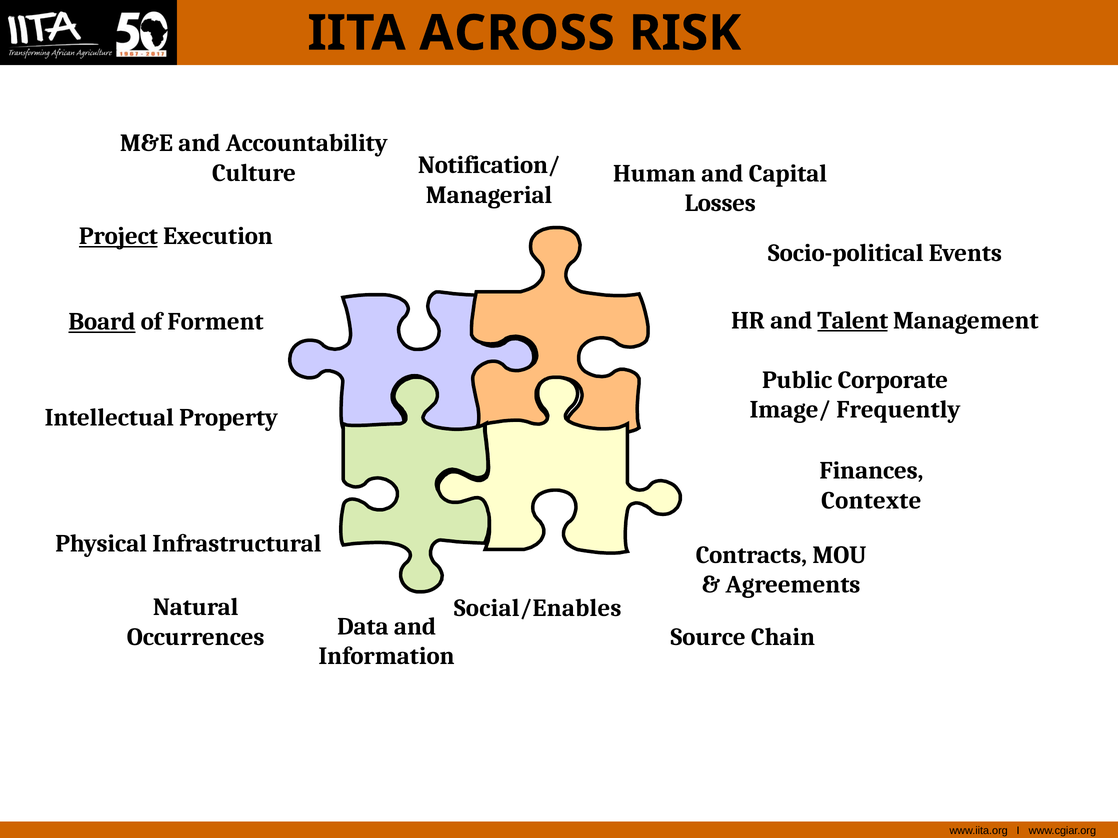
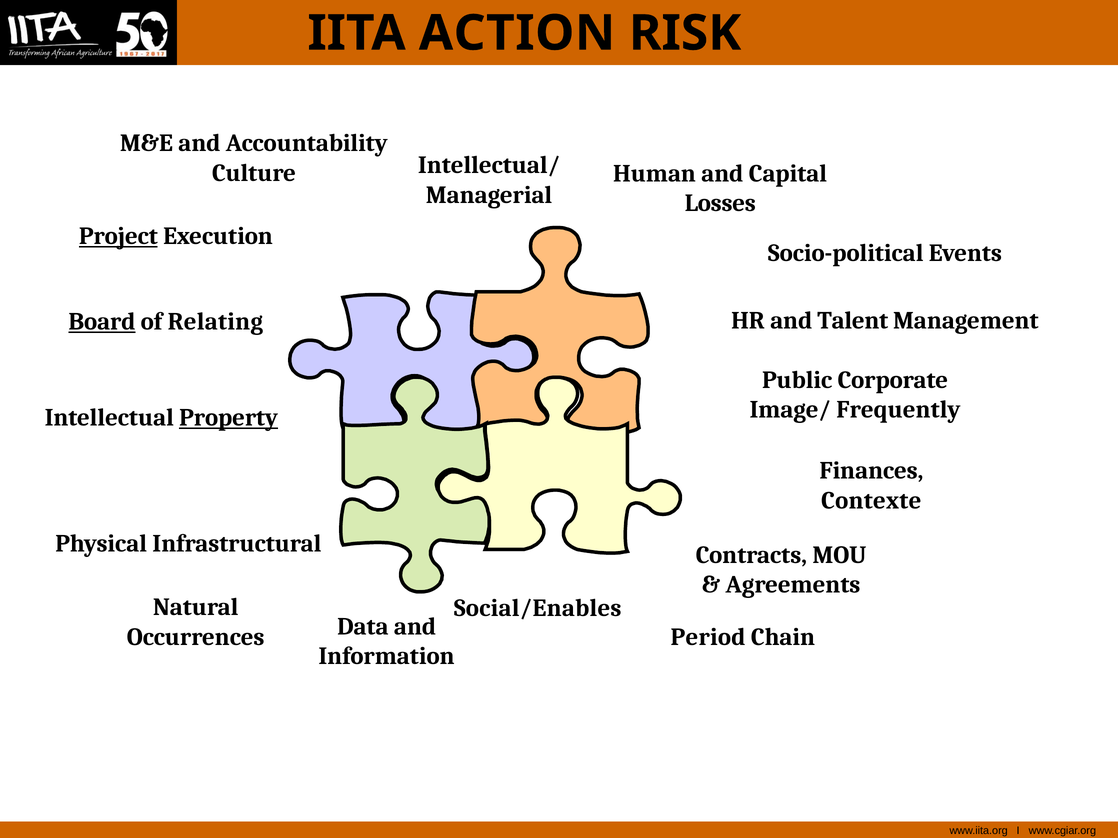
ACROSS: ACROSS -> ACTION
Notification/: Notification/ -> Intellectual/
Talent underline: present -> none
Forment: Forment -> Relating
Property underline: none -> present
Source: Source -> Period
